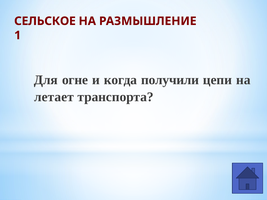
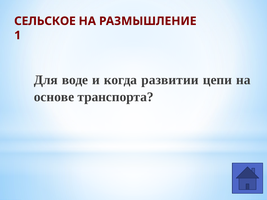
огне: огне -> воде
получили: получили -> развитии
летает: летает -> основе
